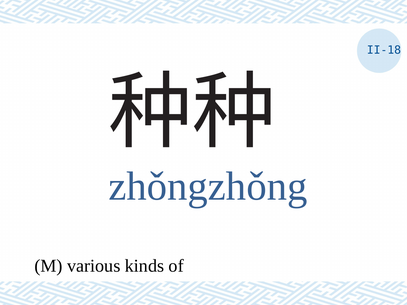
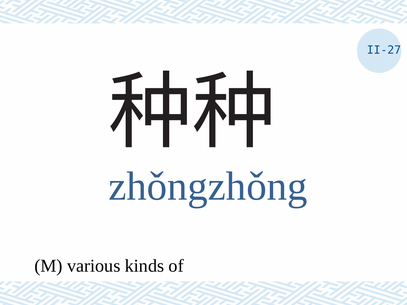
II-18: II-18 -> II-27
